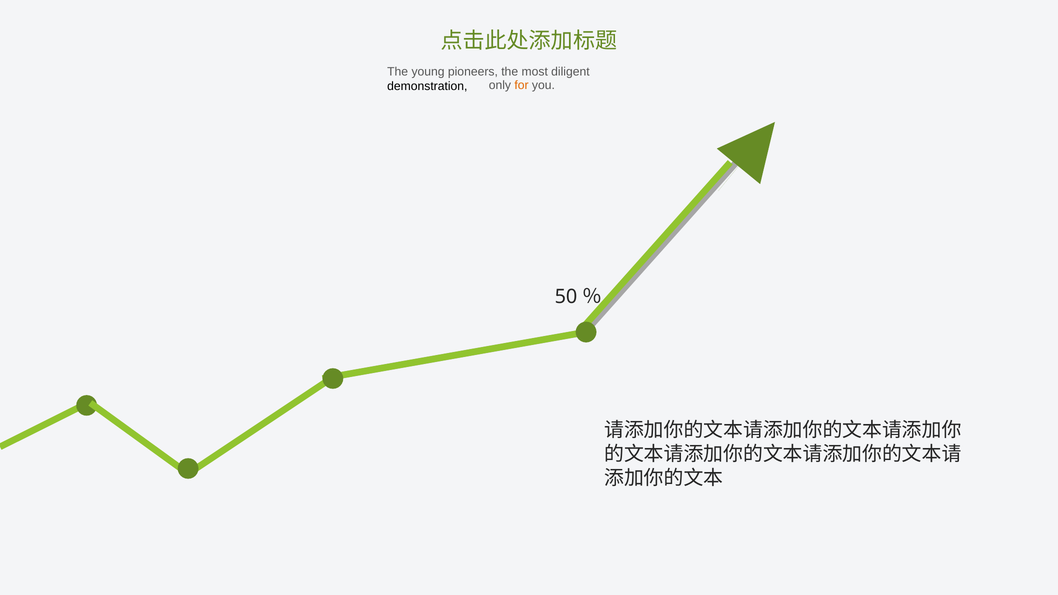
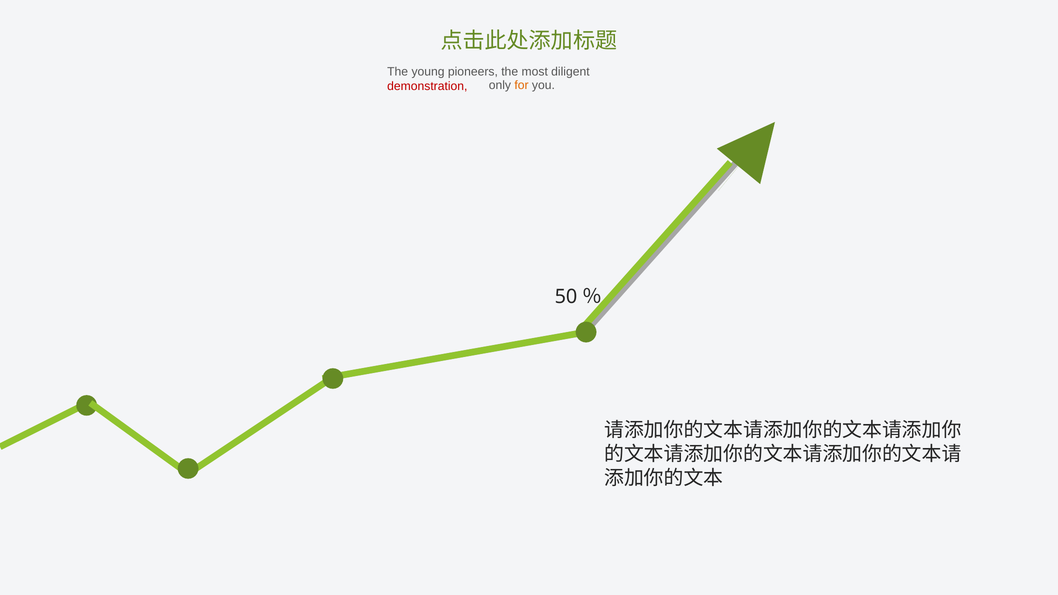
demonstration colour: black -> red
